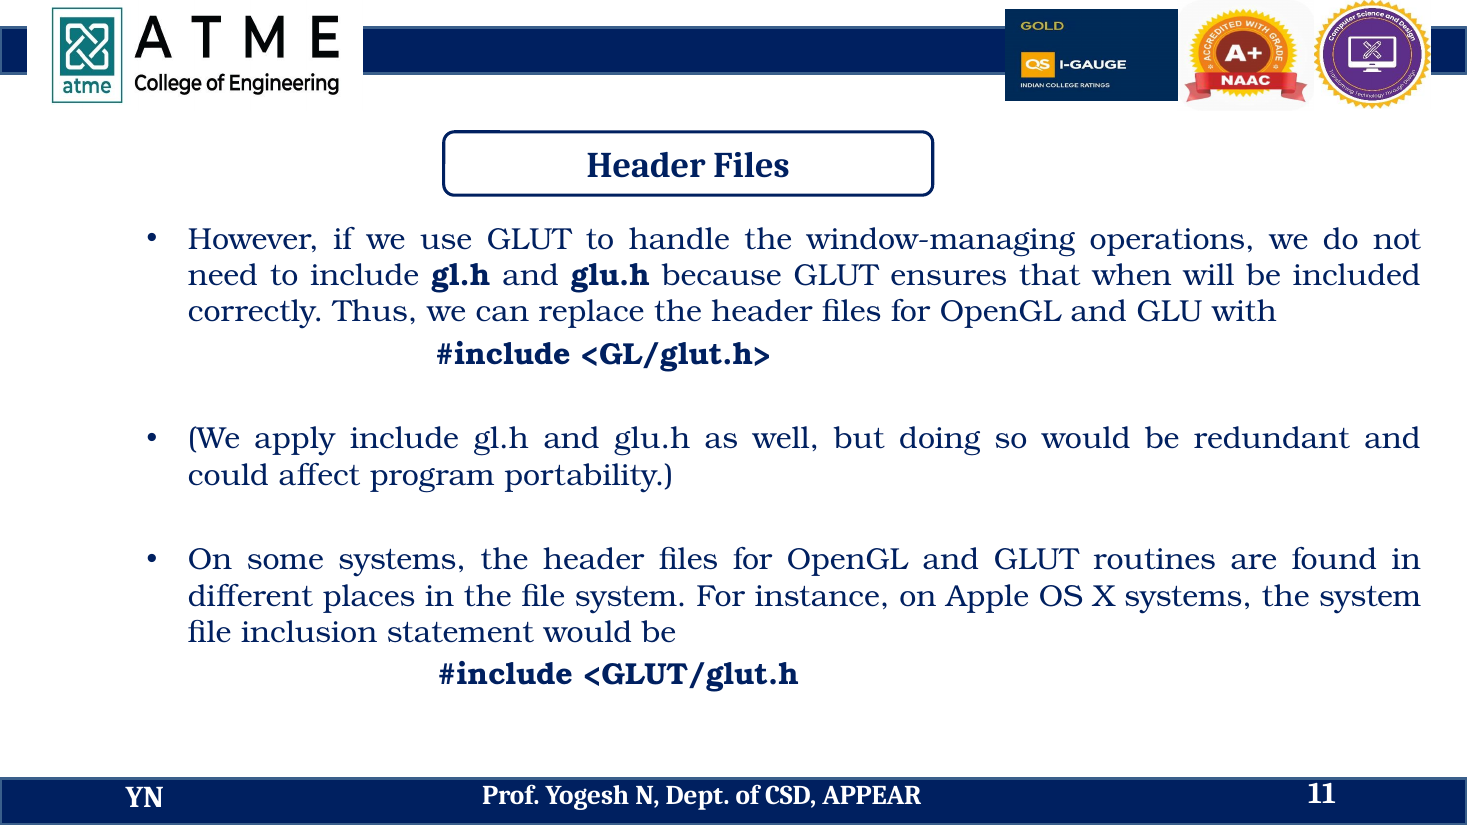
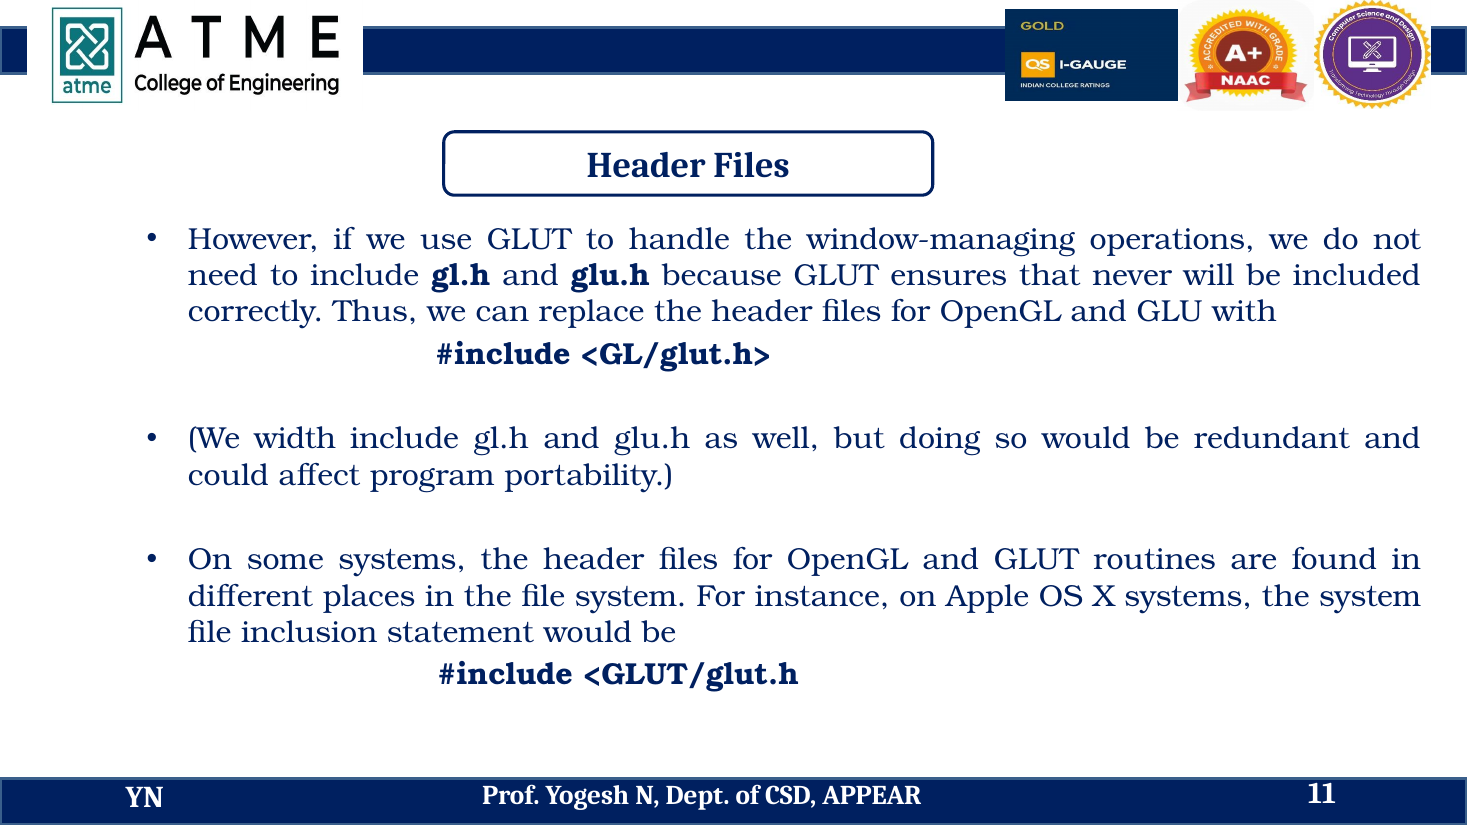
when: when -> never
apply: apply -> width
